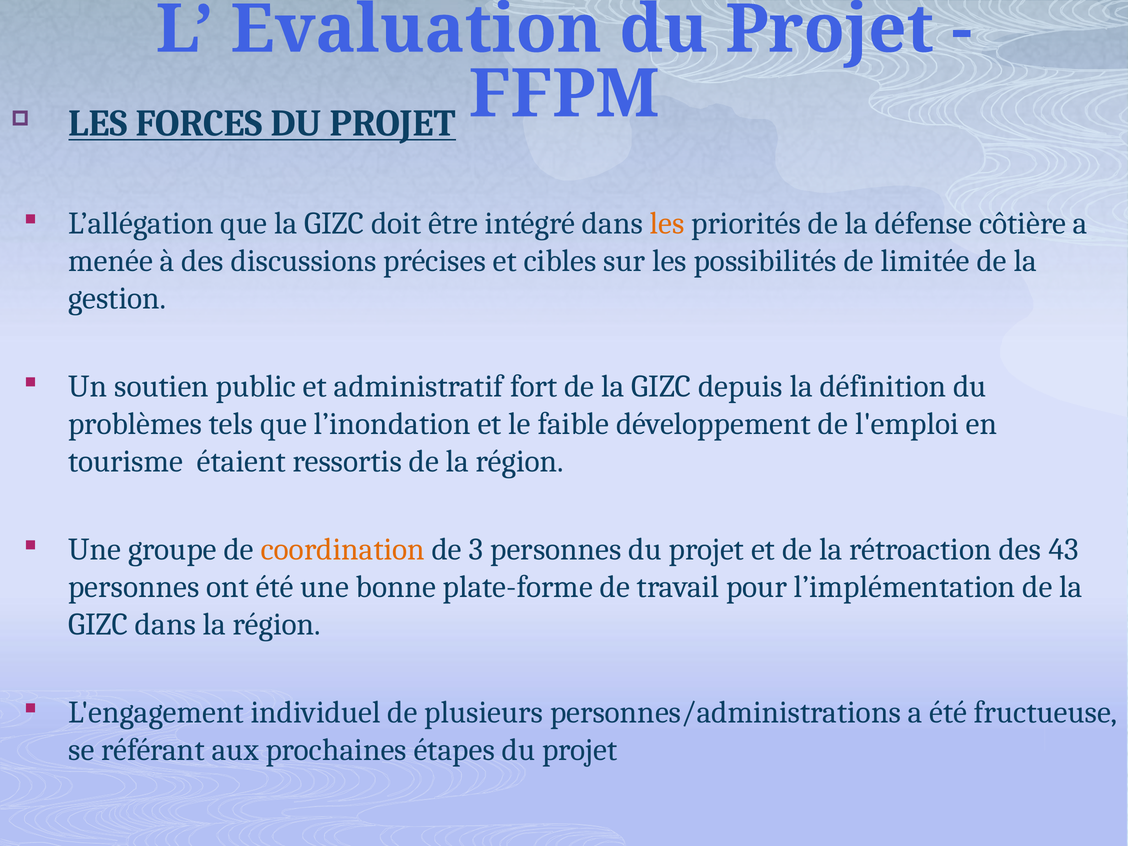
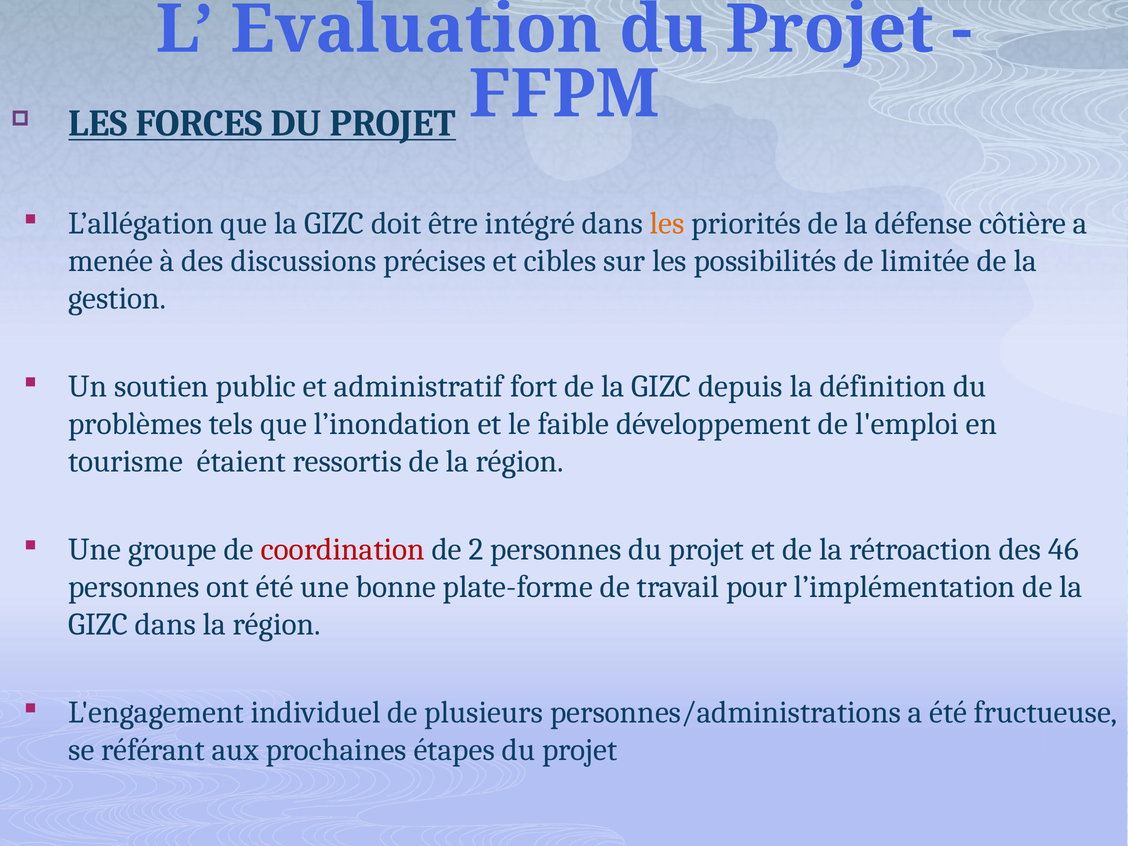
coordination colour: orange -> red
3: 3 -> 2
43: 43 -> 46
